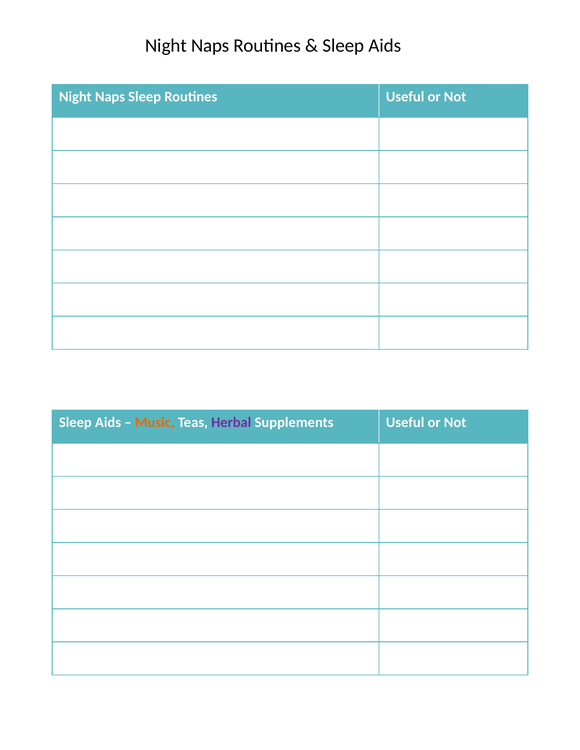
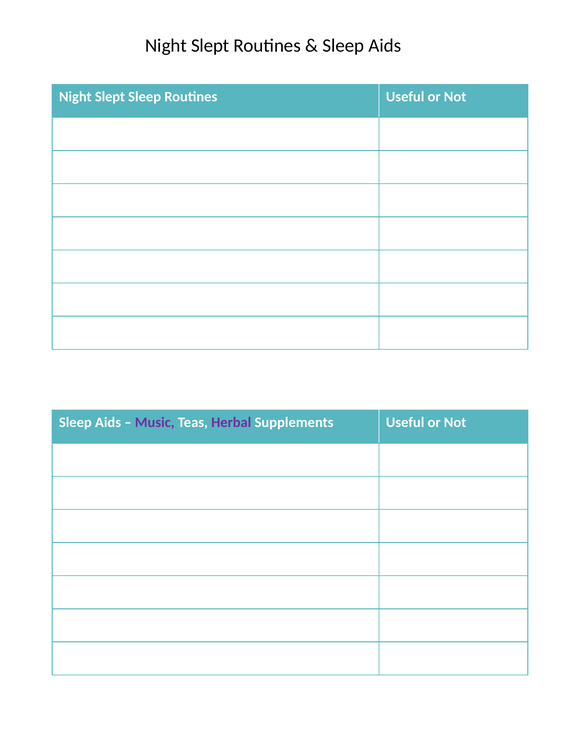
Naps at (210, 45): Naps -> Slept
Naps at (110, 97): Naps -> Slept
Music colour: orange -> purple
